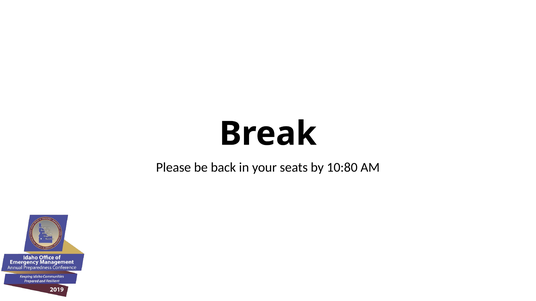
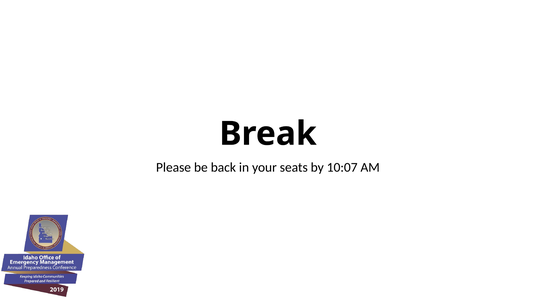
10:80: 10:80 -> 10:07
